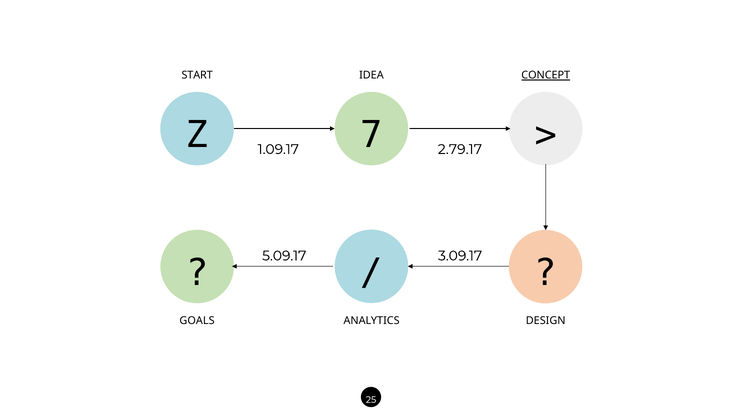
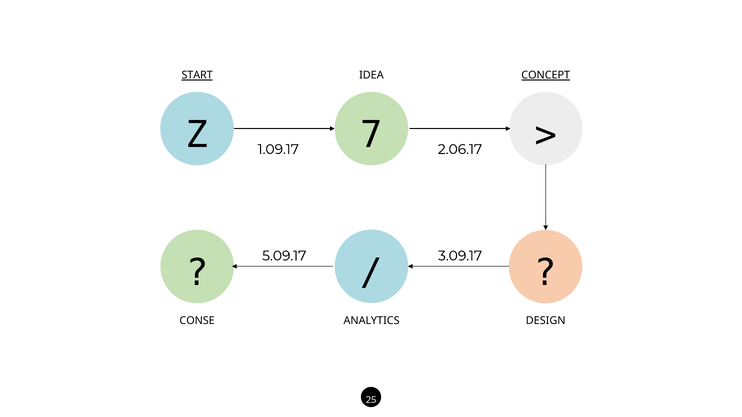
START underline: none -> present
2.79.17: 2.79.17 -> 2.06.17
GOALS: GOALS -> CONSE
